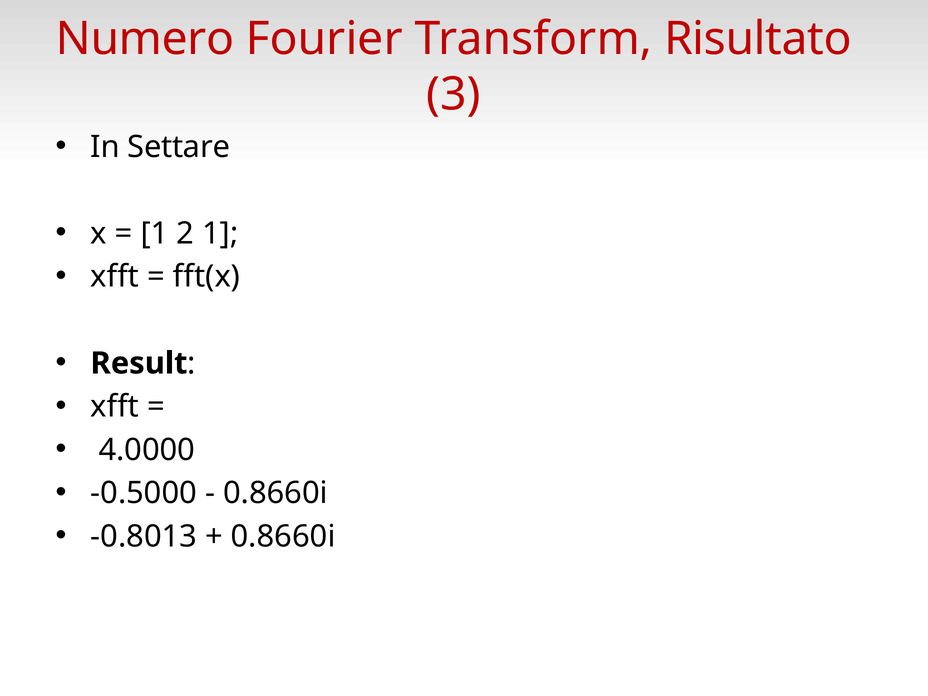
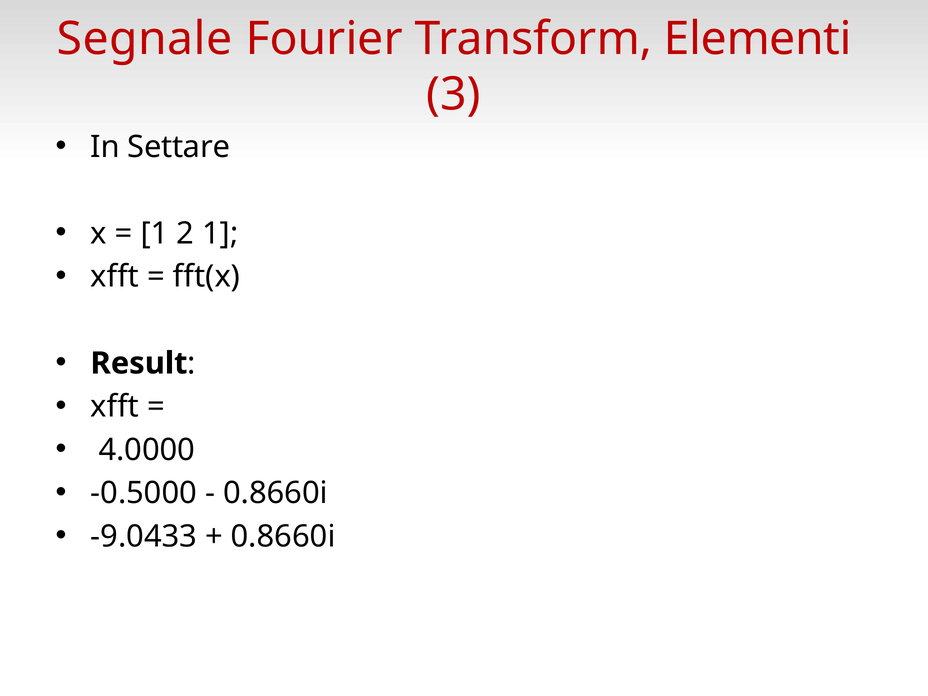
Numero: Numero -> Segnale
Risultato: Risultato -> Elementi
-0.8013: -0.8013 -> -9.0433
